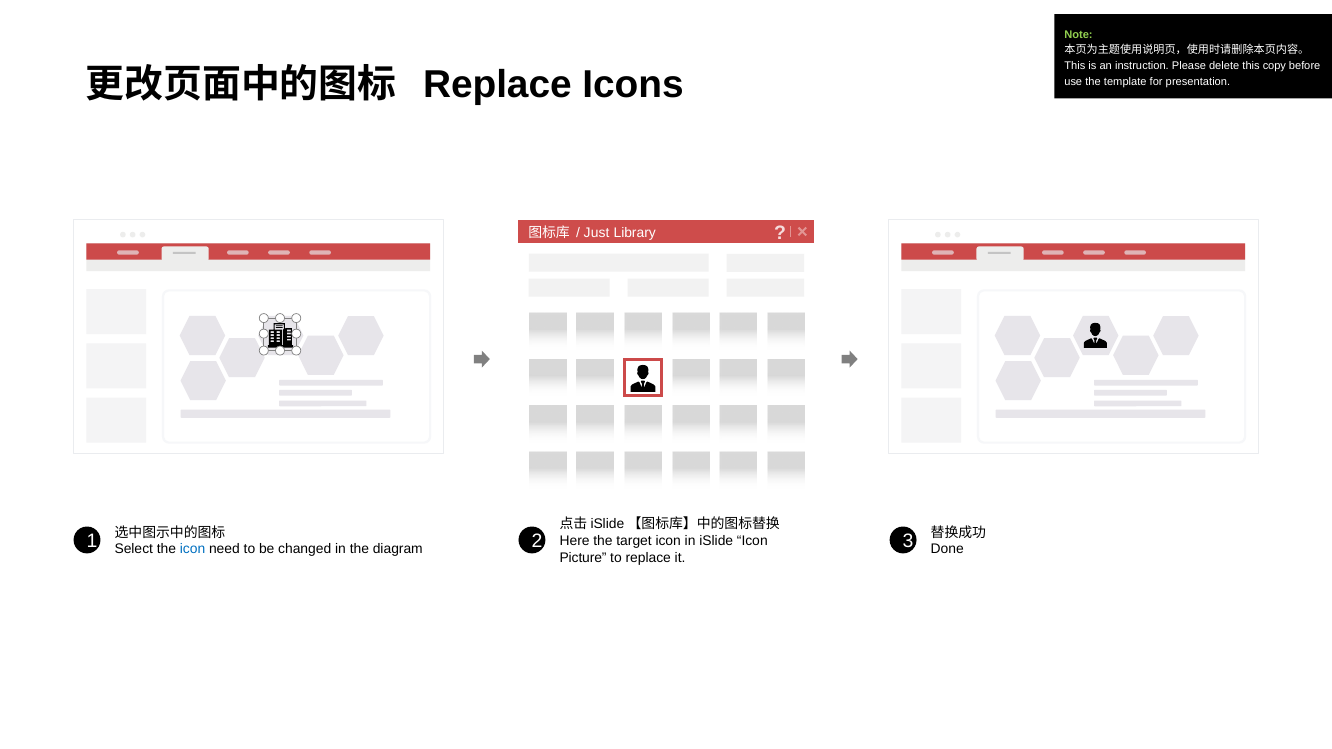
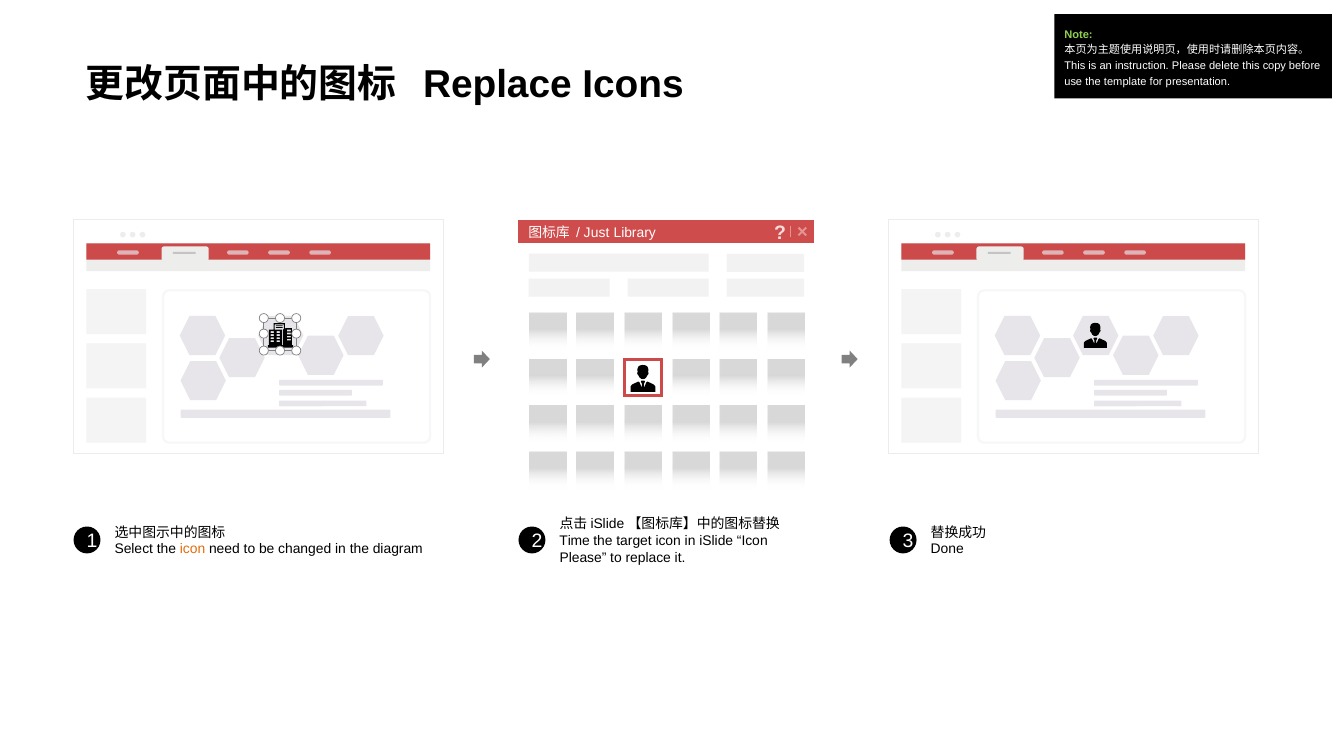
Here: Here -> Time
icon at (193, 550) colour: blue -> orange
Picture at (583, 558): Picture -> Please
